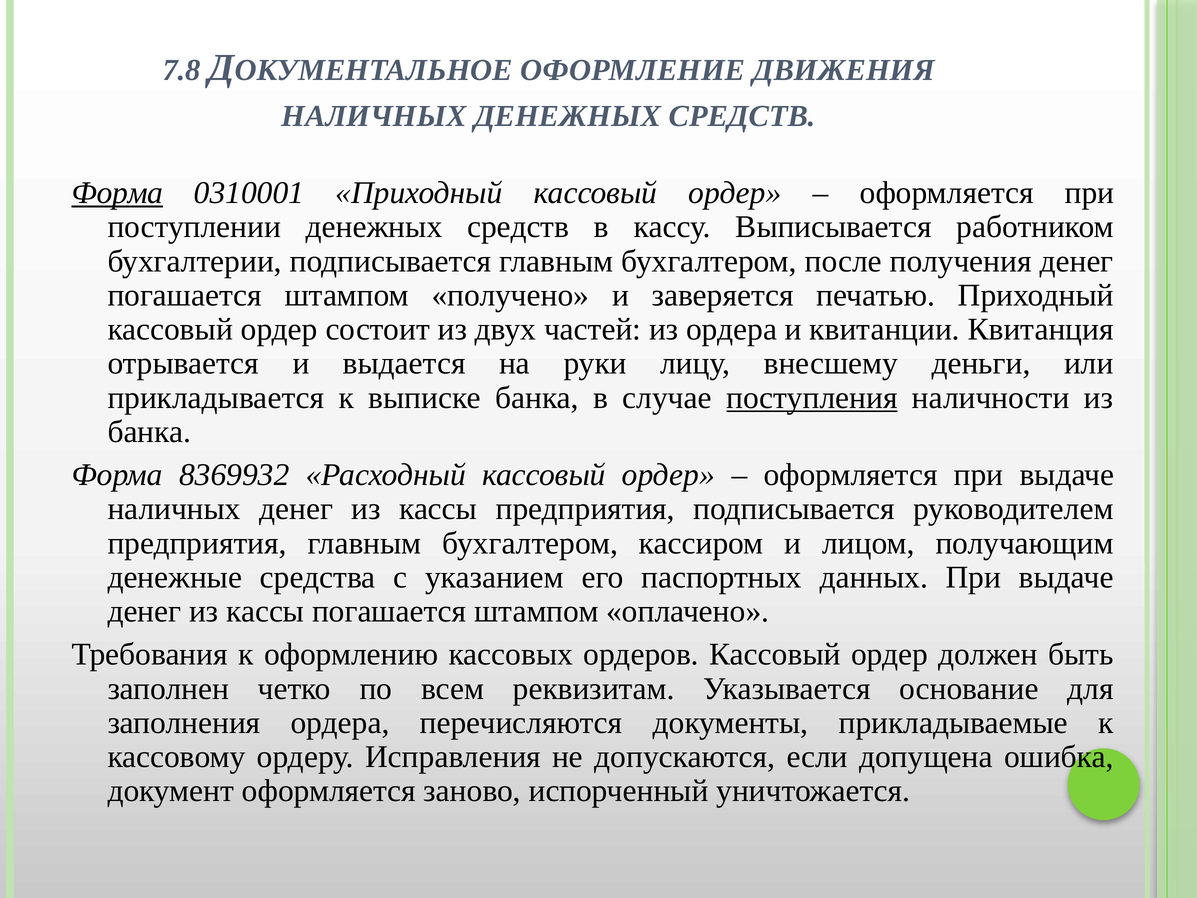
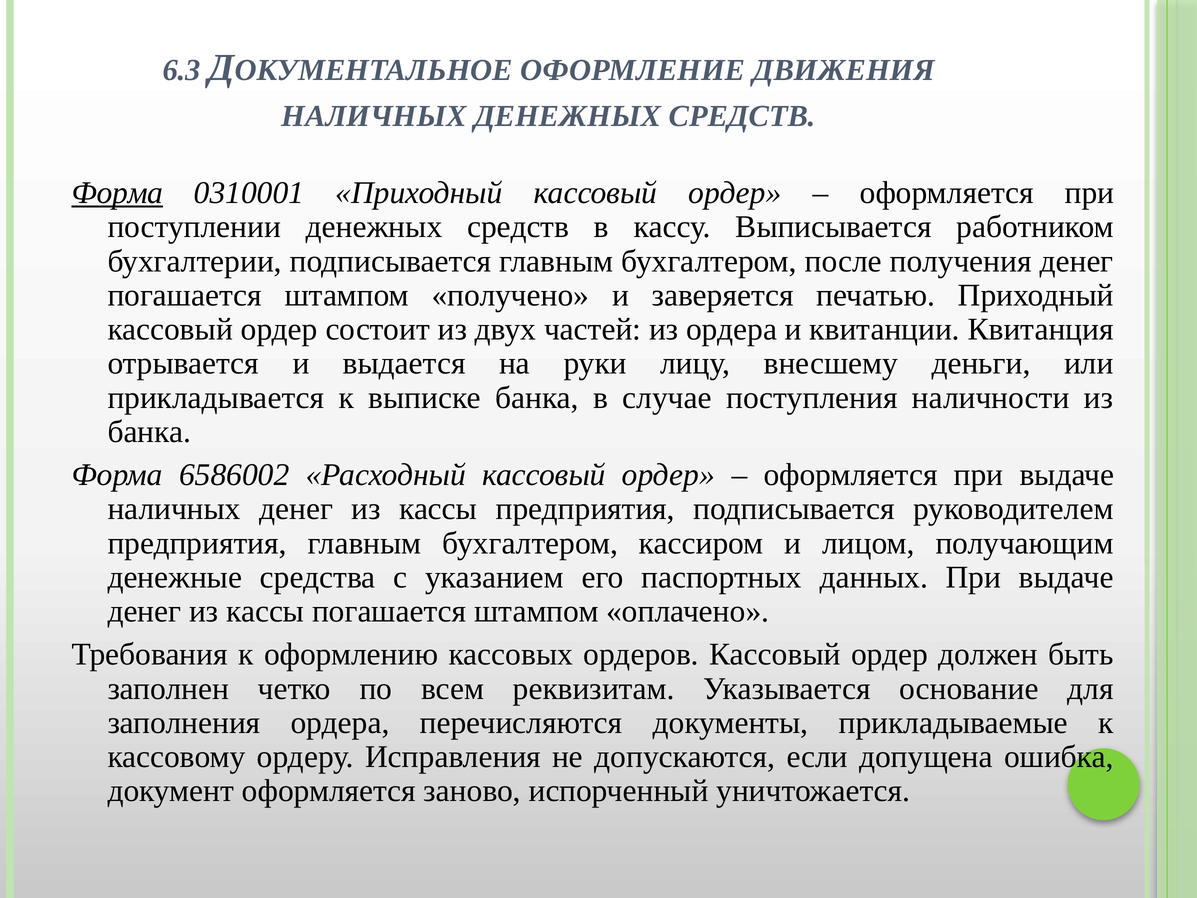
7.8: 7.8 -> 6.3
поступления underline: present -> none
8369932: 8369932 -> 6586002
